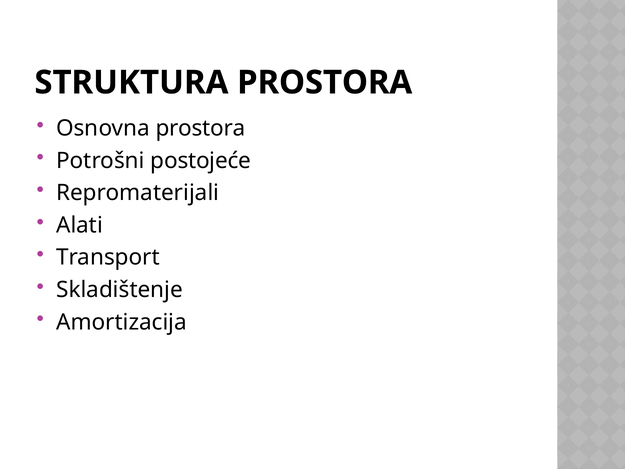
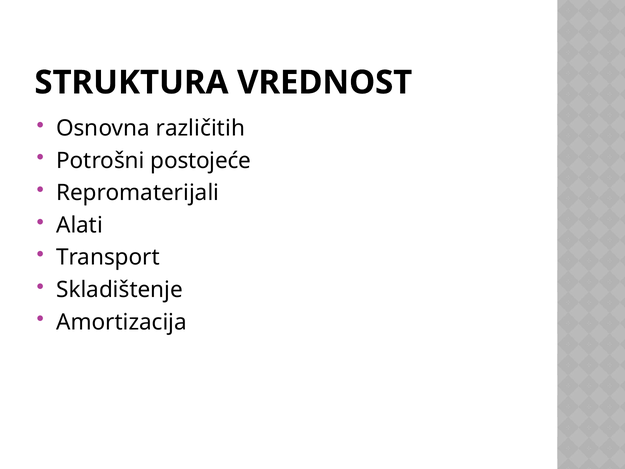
STRUKTURA PROSTORA: PROSTORA -> VREDNOST
Osnovna prostora: prostora -> različitih
